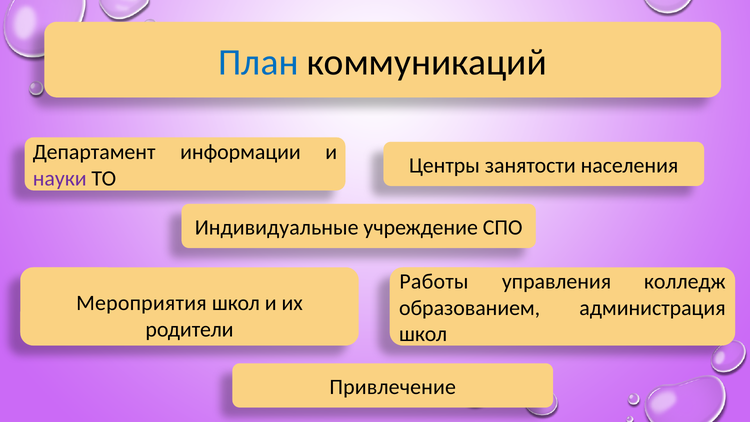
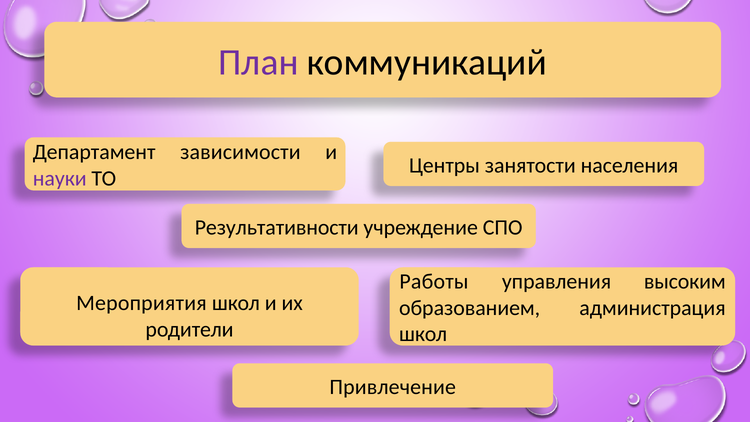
План colour: blue -> purple
информации: информации -> зависимости
Индивидуальные: Индивидуальные -> Результативности
колледж: колледж -> высоким
